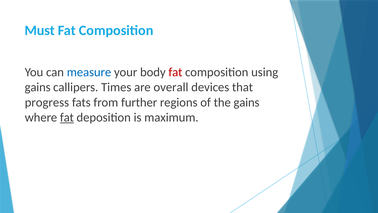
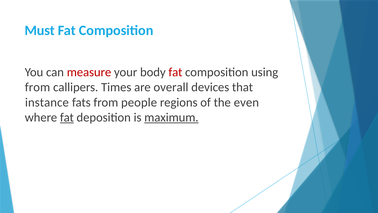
measure colour: blue -> red
gains at (38, 87): gains -> from
progress: progress -> instance
further: further -> people
the gains: gains -> even
maximum underline: none -> present
